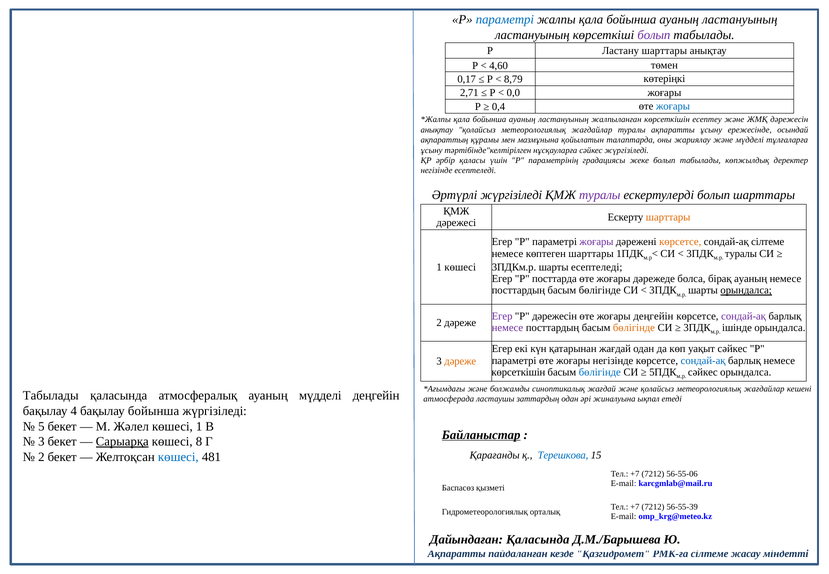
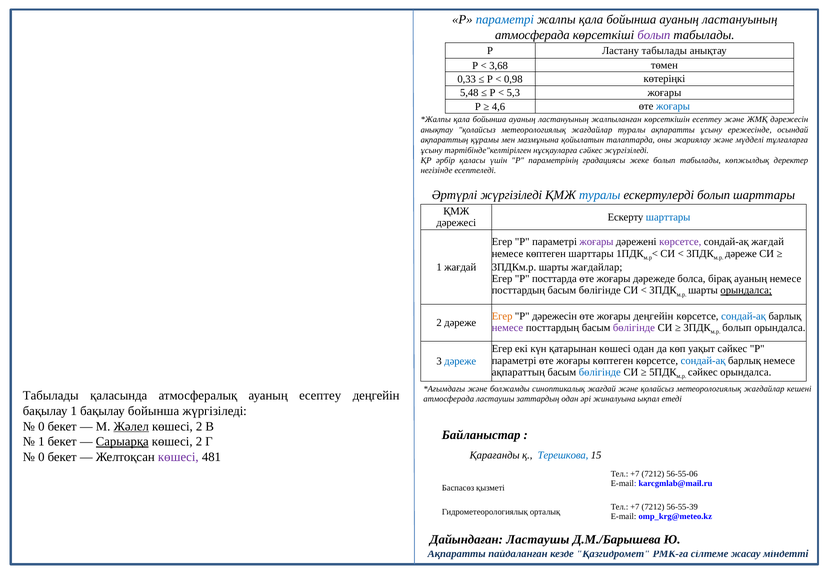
ластануының at (532, 35): ластануының -> атмосферада
Ластану шарттары: шарттары -> табылады
4,60: 4,60 -> 3,68
0,17: 0,17 -> 0,33
8,79: 8,79 -> 0,98
2,71: 2,71 -> 5,48
0,0: 0,0 -> 5,3
0,4: 0,4 -> 4,6
туралы at (600, 195) colour: purple -> blue
шарттары at (668, 217) colour: orange -> blue
көрсетсе at (680, 242) colour: orange -> purple
сондай-ақ сілтеме: сілтеме -> жағдай
туралы at (741, 254): туралы -> дәреже
1 көшесі: көшесі -> жағдай
шарты есептеледі: есептеледі -> жағдайлар
Егер at (502, 316) colour: purple -> orange
сондай-ақ at (744, 316) colour: purple -> blue
бөлігінде at (634, 328) colour: orange -> purple
ішінде at (737, 328): ішінде -> болып
қатарынан жағдай: жағдай -> көшесі
жоғары негізінде: негізінде -> көптеген
дәреже at (460, 361) colour: orange -> blue
көрсеткішін at (518, 372): көрсеткішін -> ақпараттың
ауаның мүдделі: мүдделі -> есептеу
бақылау 4: 4 -> 1
5 at (41, 426): 5 -> 0
Жәлел underline: none -> present
1 at (199, 426): 1 -> 2
Байланыстар underline: present -> none
3 at (41, 442): 3 -> 1
8 at (199, 442): 8 -> 2
2 at (41, 457): 2 -> 0
көшесі at (178, 457) colour: blue -> purple
Дайындаған Қаласында: Қаласында -> Ластаушы
